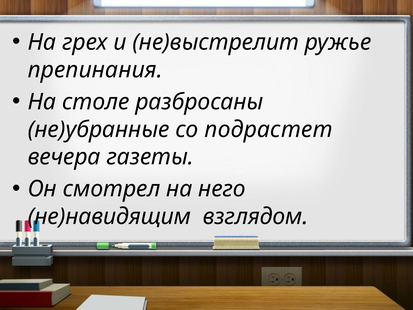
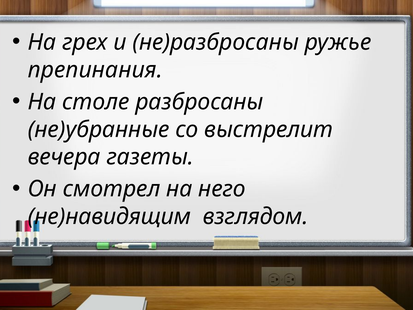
не)выстрелит: не)выстрелит -> не)разбросаны
подрастет: подрастет -> выстрелит
